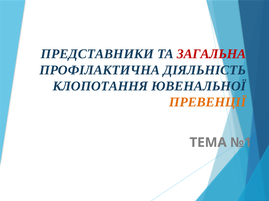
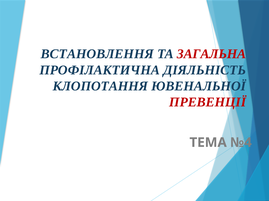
ПРЕДСТАВНИКИ: ПРЕДСТАВНИКИ -> ВСТАНОВЛЕННЯ
ПРЕВЕНЦІЇ colour: orange -> red
№1: №1 -> №4
